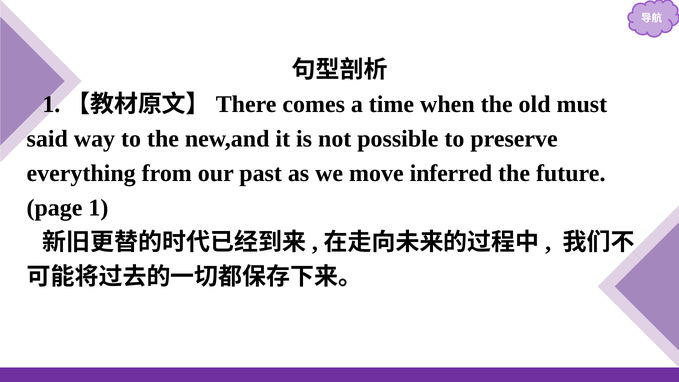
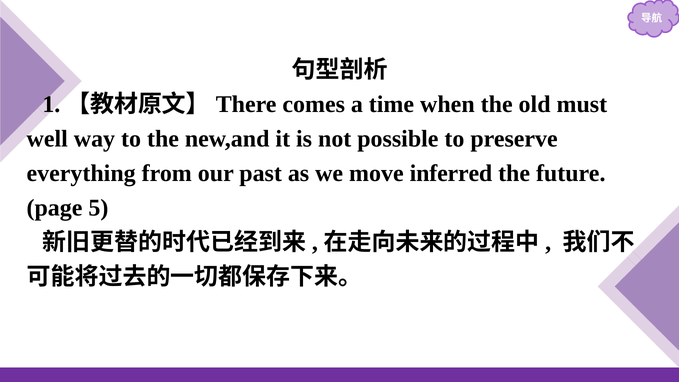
said: said -> well
1 at (98, 208): 1 -> 5
